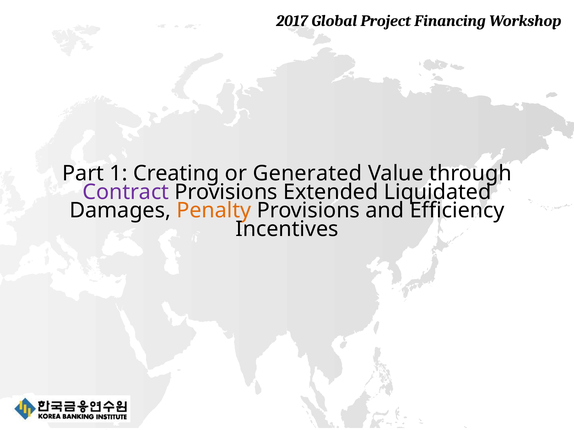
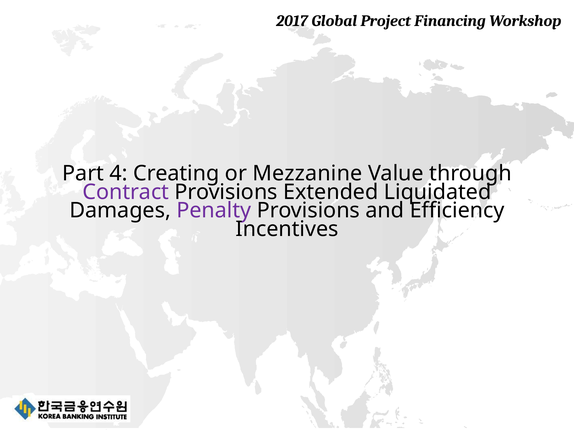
1: 1 -> 4
Generated: Generated -> Mezzanine
Penalty colour: orange -> purple
